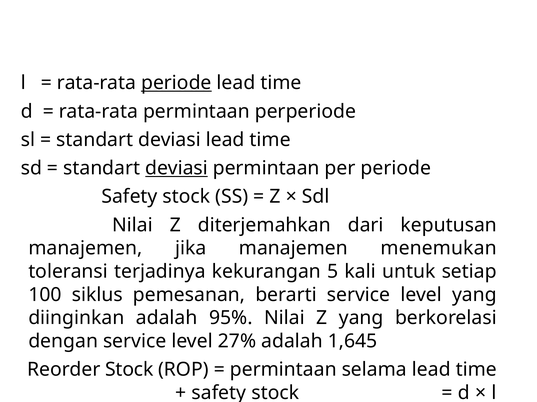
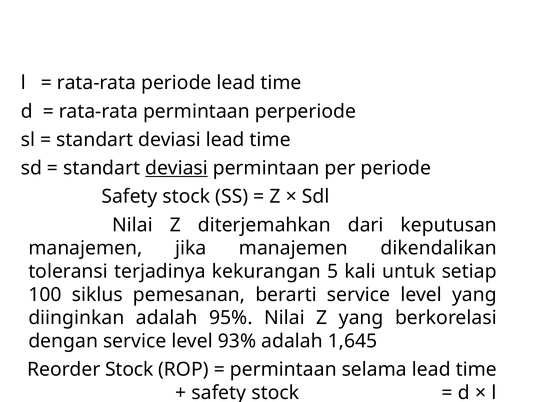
periode at (176, 83) underline: present -> none
menemukan: menemukan -> dikendalikan
27%: 27% -> 93%
